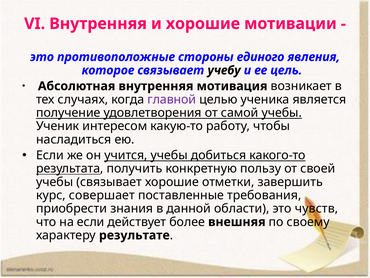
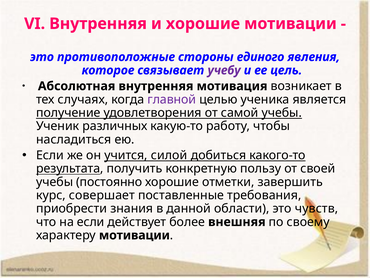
учебу colour: black -> purple
интересом: интересом -> различных
учится учебы: учебы -> силой
учебы связывает: связывает -> постоянно
характеру результате: результате -> мотивации
